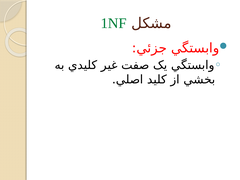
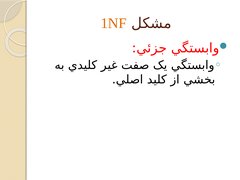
1NF colour: green -> orange
